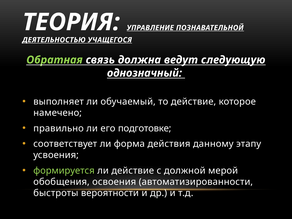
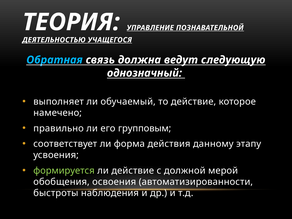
Обратная colour: light green -> light blue
подготовке: подготовке -> групповым
вероятности: вероятности -> наблюдения
